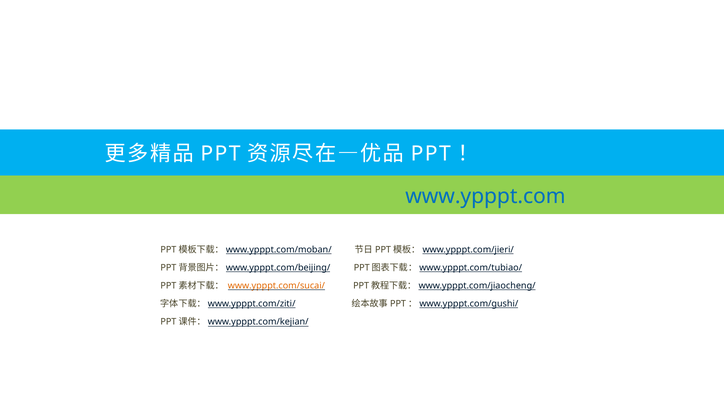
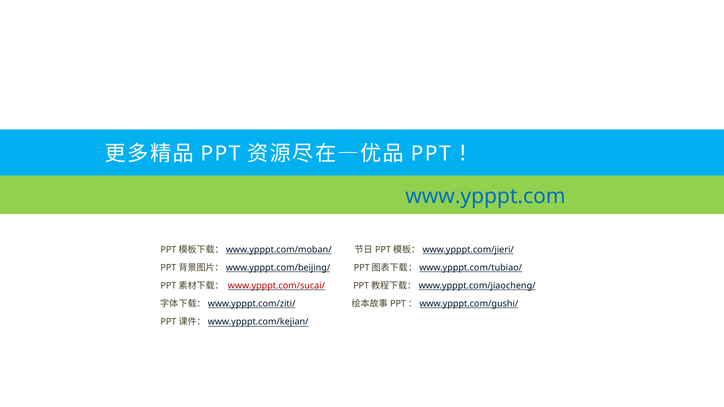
www.ypppt.com/sucai/ colour: orange -> red
